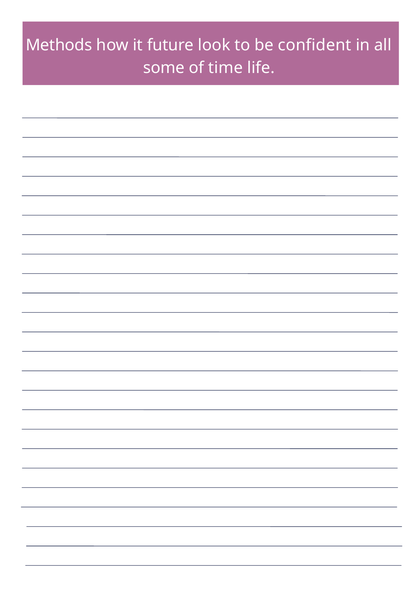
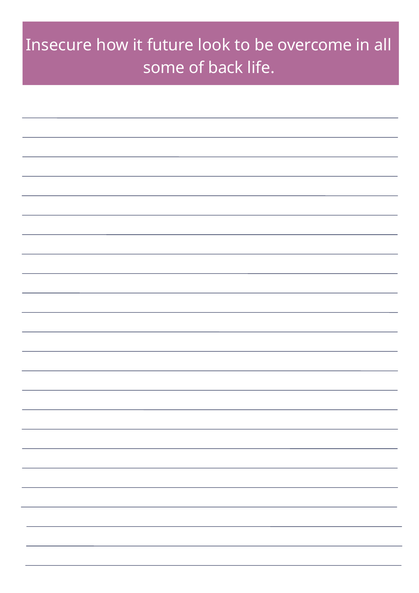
Methods: Methods -> Insecure
confident: confident -> overcome
time: time -> back
